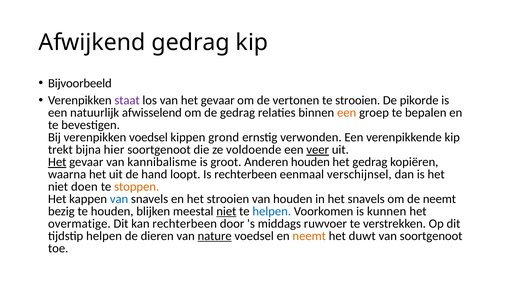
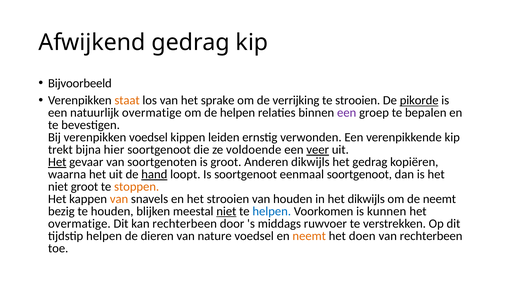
staat colour: purple -> orange
van het gevaar: gevaar -> sprake
vertonen: vertonen -> verrijking
pikorde underline: none -> present
natuurlijk afwisselend: afwisselend -> overmatige
de gedrag: gedrag -> helpen
een at (347, 113) colour: orange -> purple
grond: grond -> leiden
kannibalisme: kannibalisme -> soortgenoten
Anderen houden: houden -> dikwijls
hand underline: none -> present
Is rechterbeen: rechterbeen -> soortgenoot
eenmaal verschijnsel: verschijnsel -> soortgenoot
niet doen: doen -> groot
van at (119, 199) colour: blue -> orange
het snavels: snavels -> dikwijls
nature underline: present -> none
duwt: duwt -> doen
van soortgenoot: soortgenoot -> rechterbeen
